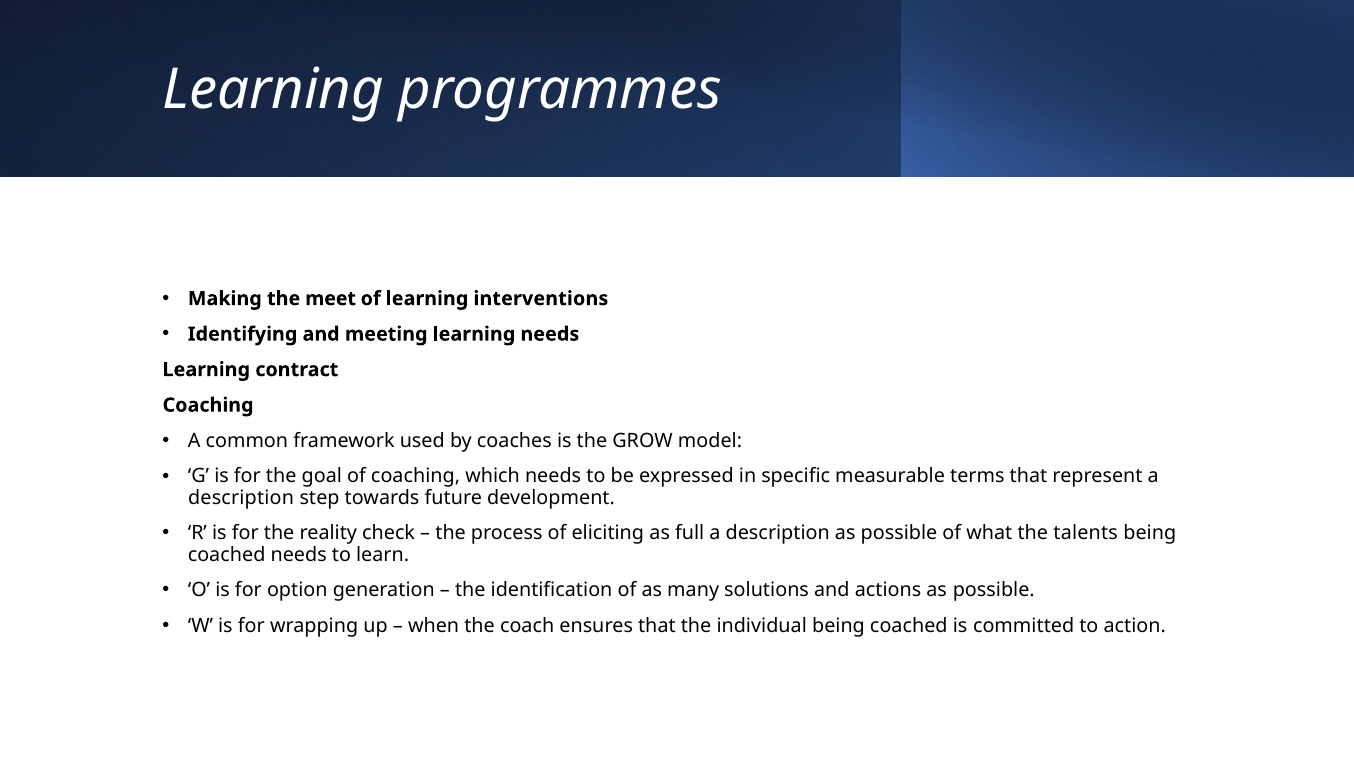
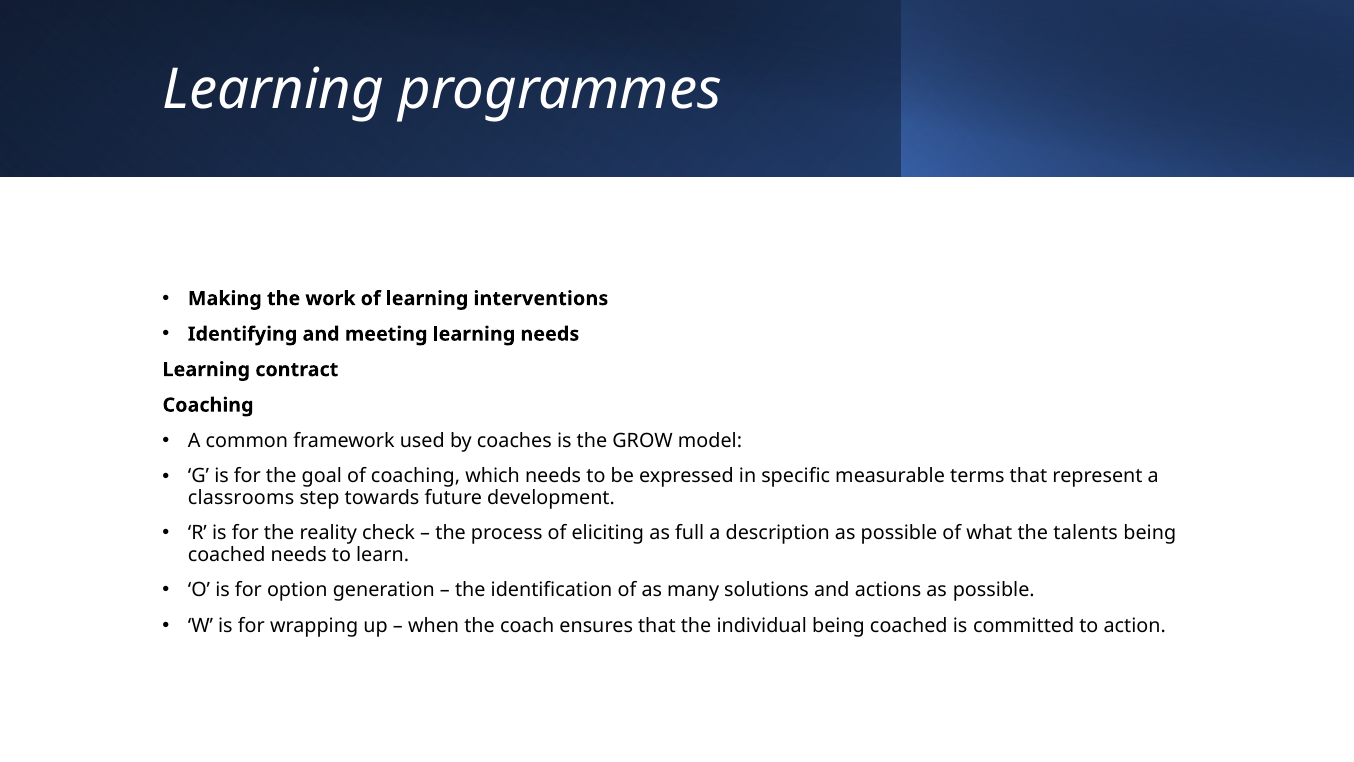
meet: meet -> work
description at (241, 497): description -> classrooms
